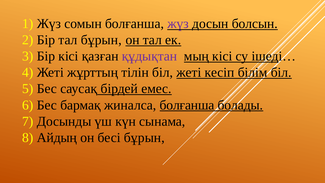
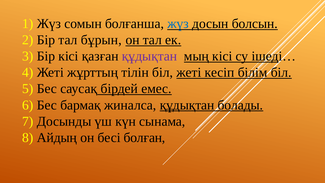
жүз at (178, 24) colour: purple -> blue
жиналса болғанша: болғанша -> құдықтан
бесі бұрын: бұрын -> болған
